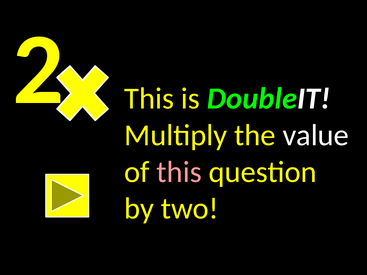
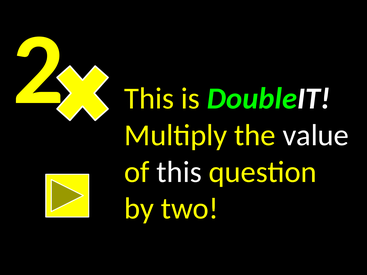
this at (179, 172) colour: pink -> white
